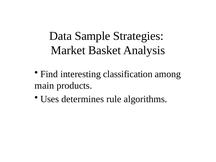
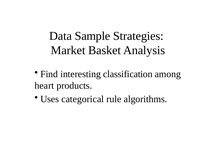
main: main -> heart
determines: determines -> categorical
